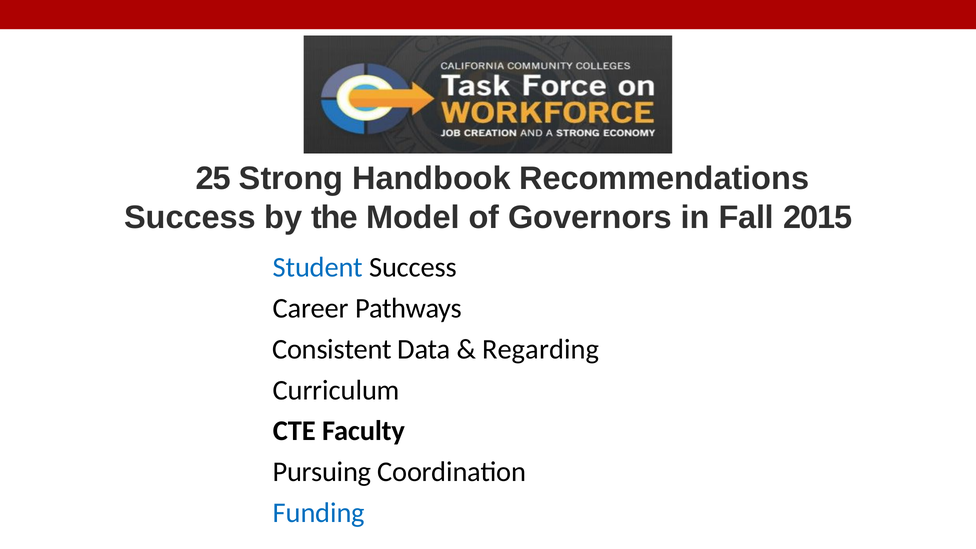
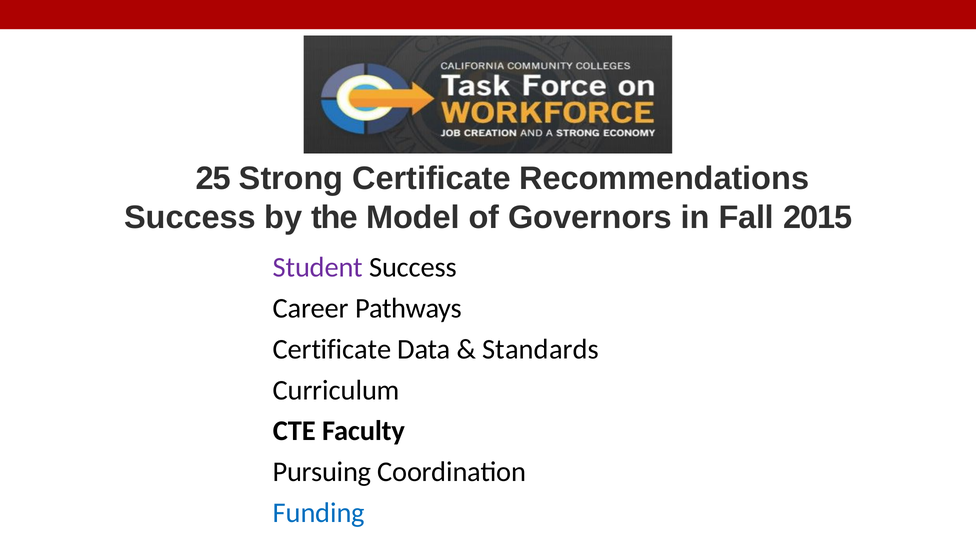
Strong Handbook: Handbook -> Certificate
Student colour: blue -> purple
Consistent at (332, 349): Consistent -> Certificate
Regarding: Regarding -> Standards
